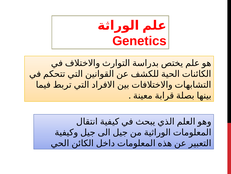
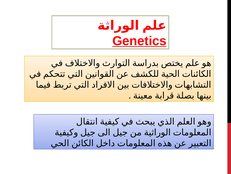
Genetics underline: none -> present
